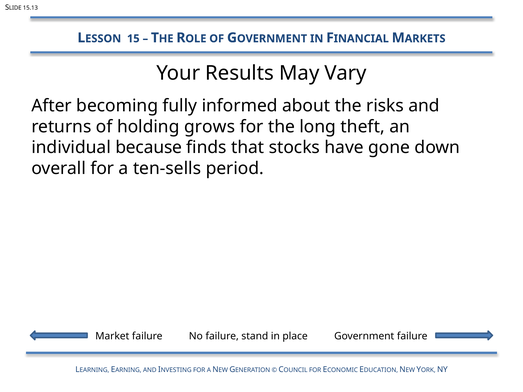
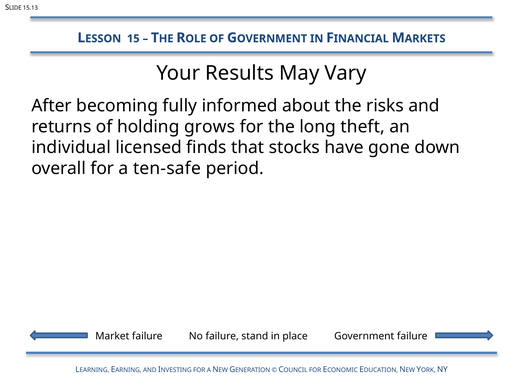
because: because -> licensed
ten-sells: ten-sells -> ten-safe
